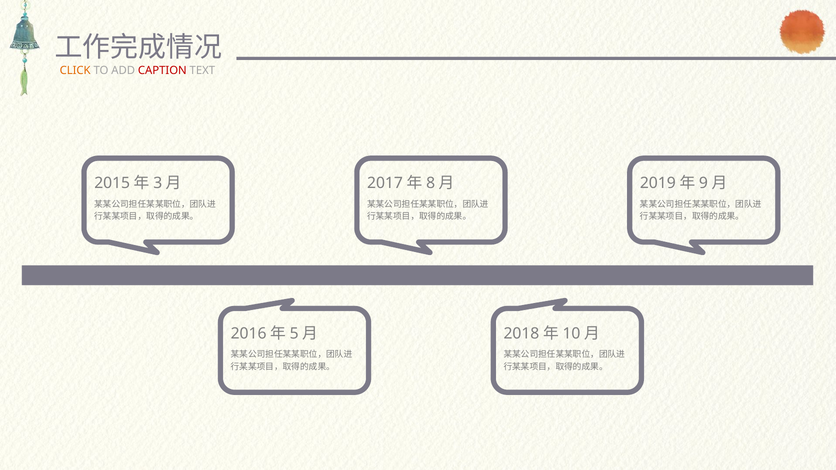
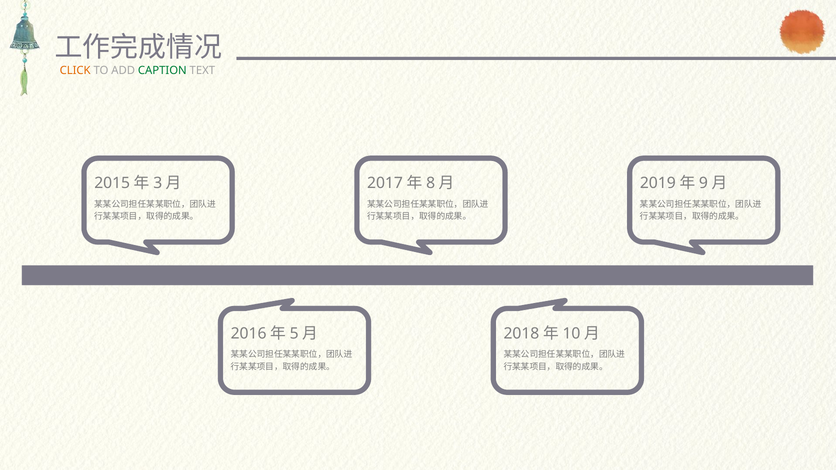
CAPTION colour: red -> green
